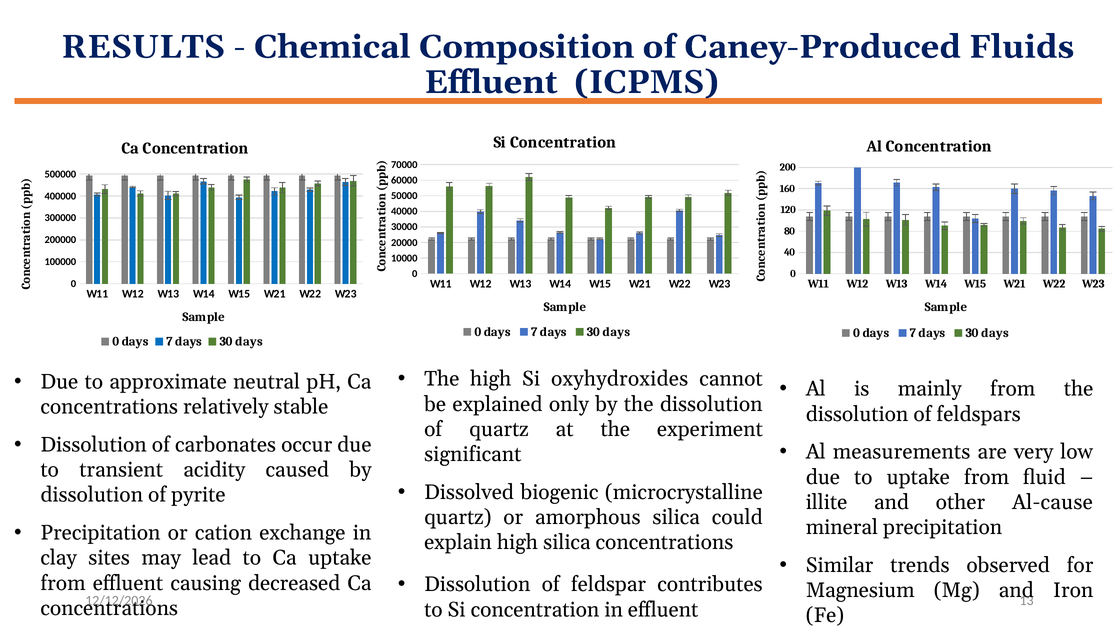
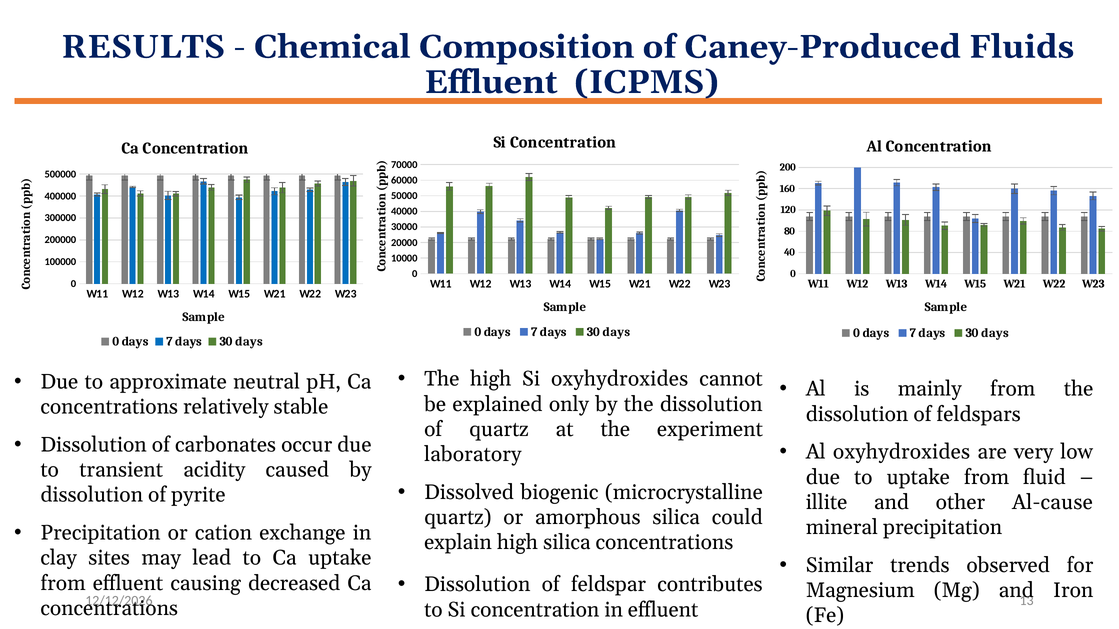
Al measurements: measurements -> oxyhydroxides
significant: significant -> laboratory
